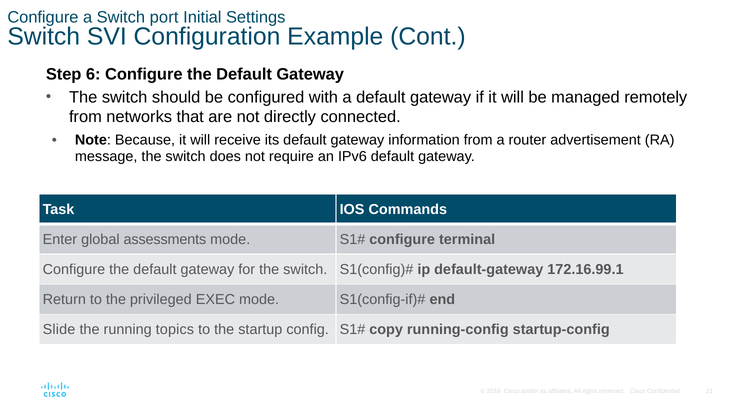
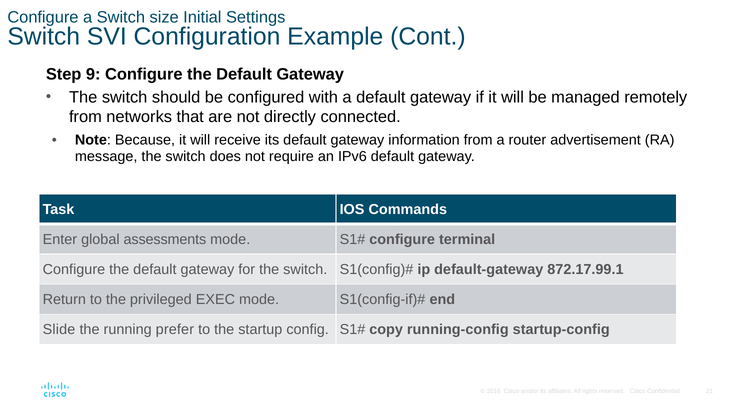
port: port -> size
6: 6 -> 9
172.16.99.1: 172.16.99.1 -> 872.17.99.1
topics: topics -> prefer
